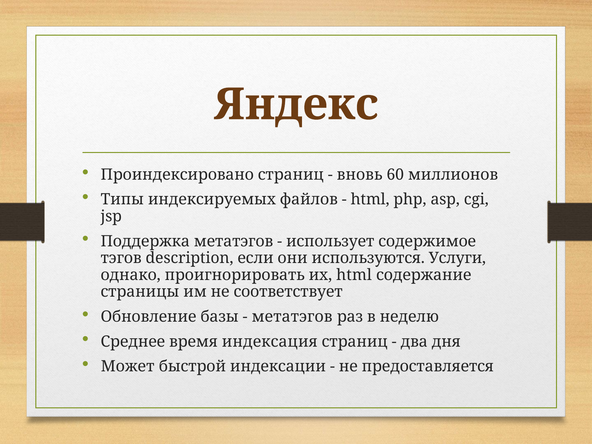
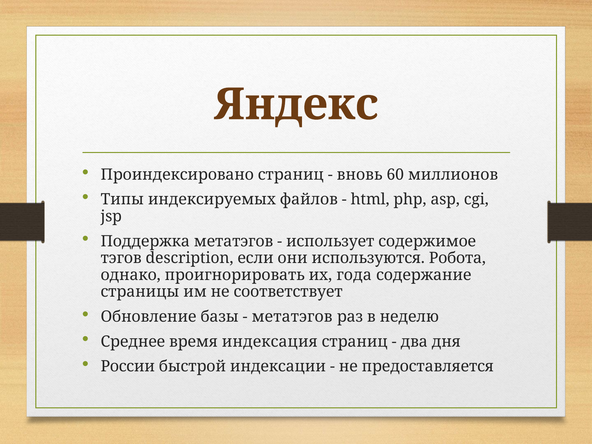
Услуги: Услуги -> Робота
их html: html -> года
Может: Может -> России
